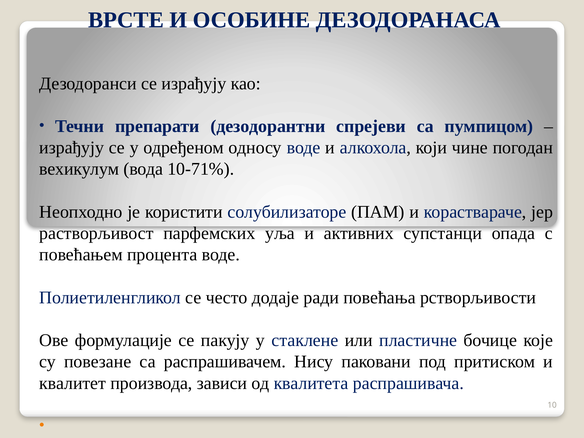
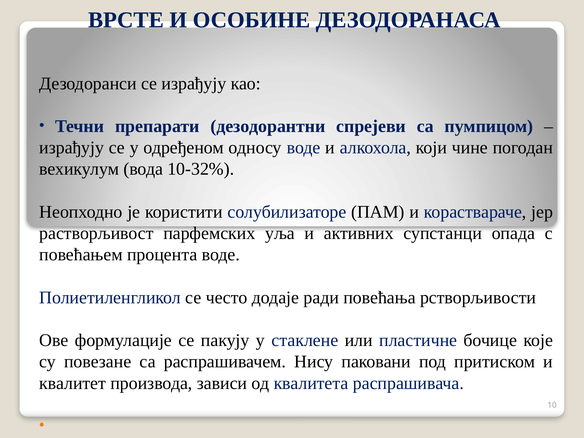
10-71%: 10-71% -> 10-32%
